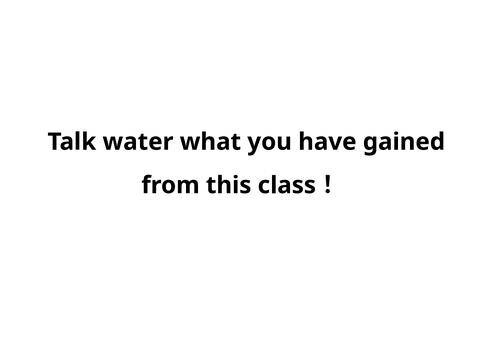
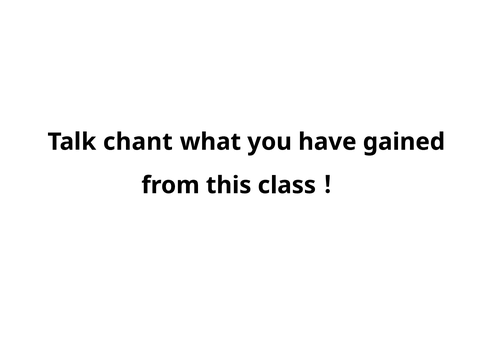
water: water -> chant
